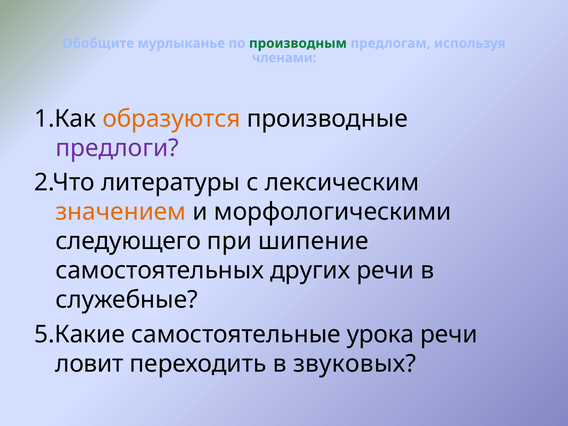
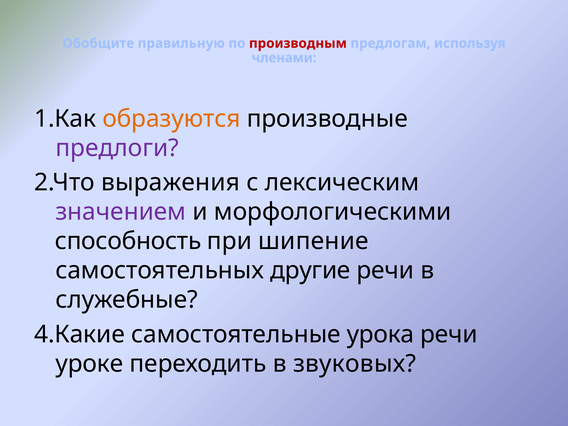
мурлыканье: мурлыканье -> правильную
производным colour: green -> red
литературы: литературы -> выражения
значением colour: orange -> purple
следующего: следующего -> способность
других: других -> другие
5.Какие: 5.Какие -> 4.Какие
ловит: ловит -> уроке
